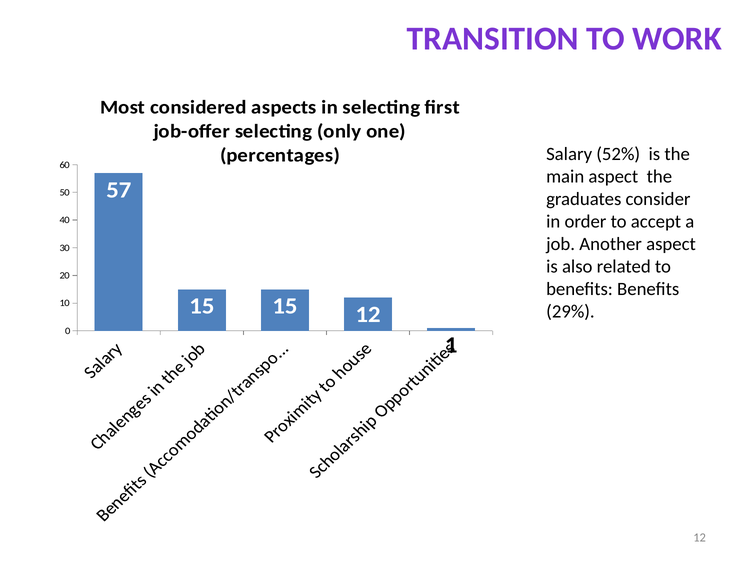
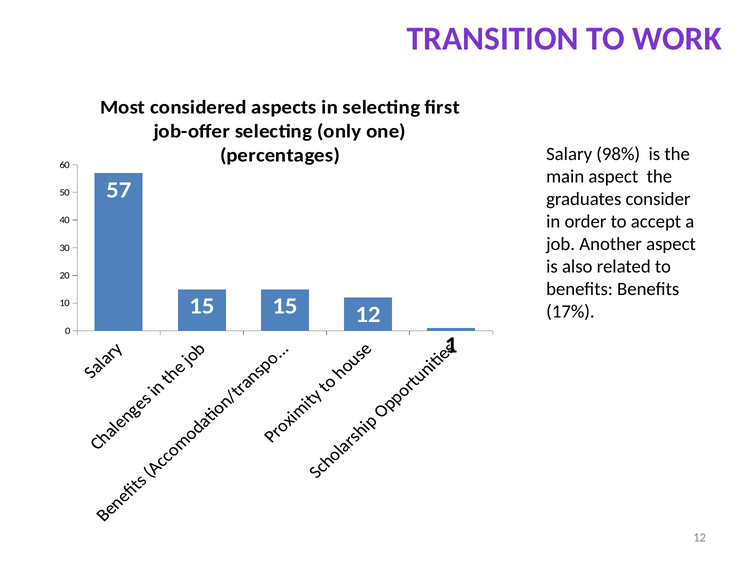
52%: 52% -> 98%
29%: 29% -> 17%
